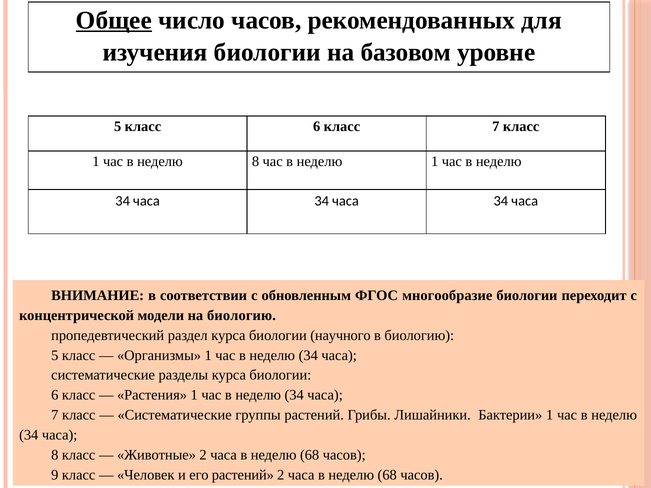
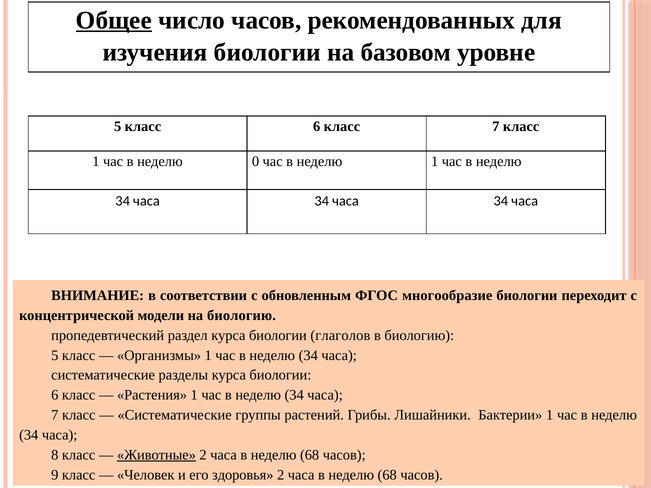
неделю 8: 8 -> 0
научного: научного -> глаголов
Животные underline: none -> present
его растений: растений -> здоровья
